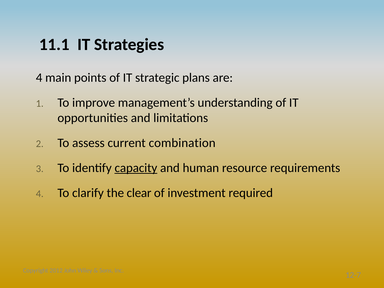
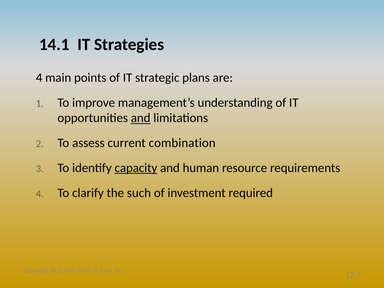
11.1: 11.1 -> 14.1
and at (141, 118) underline: none -> present
clear: clear -> such
